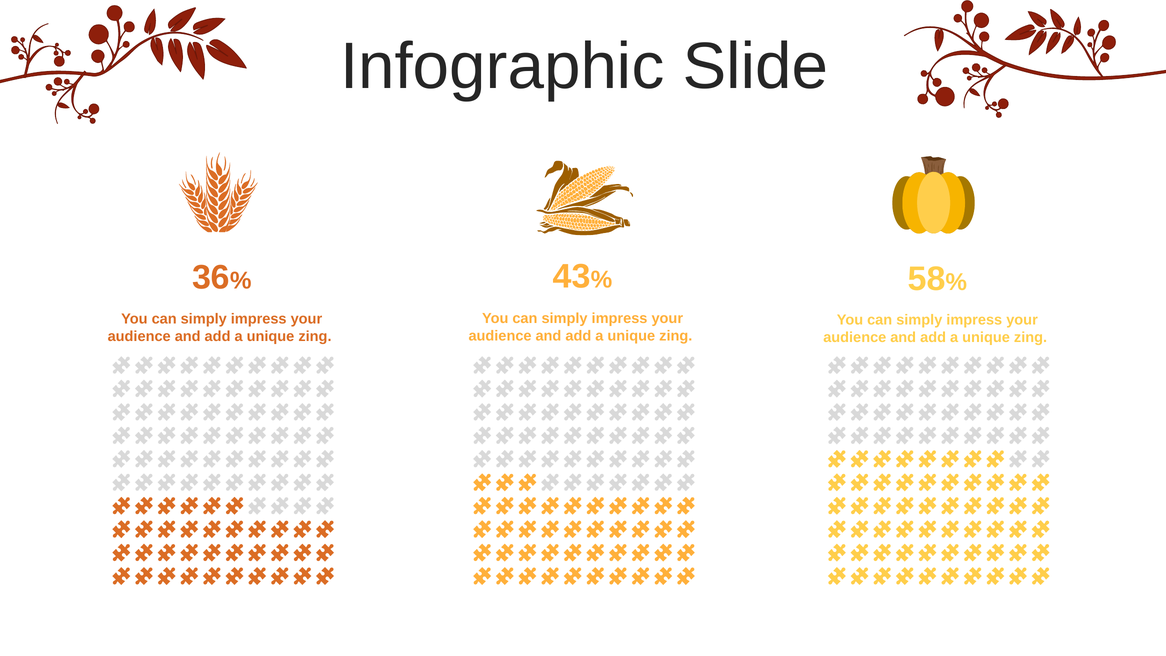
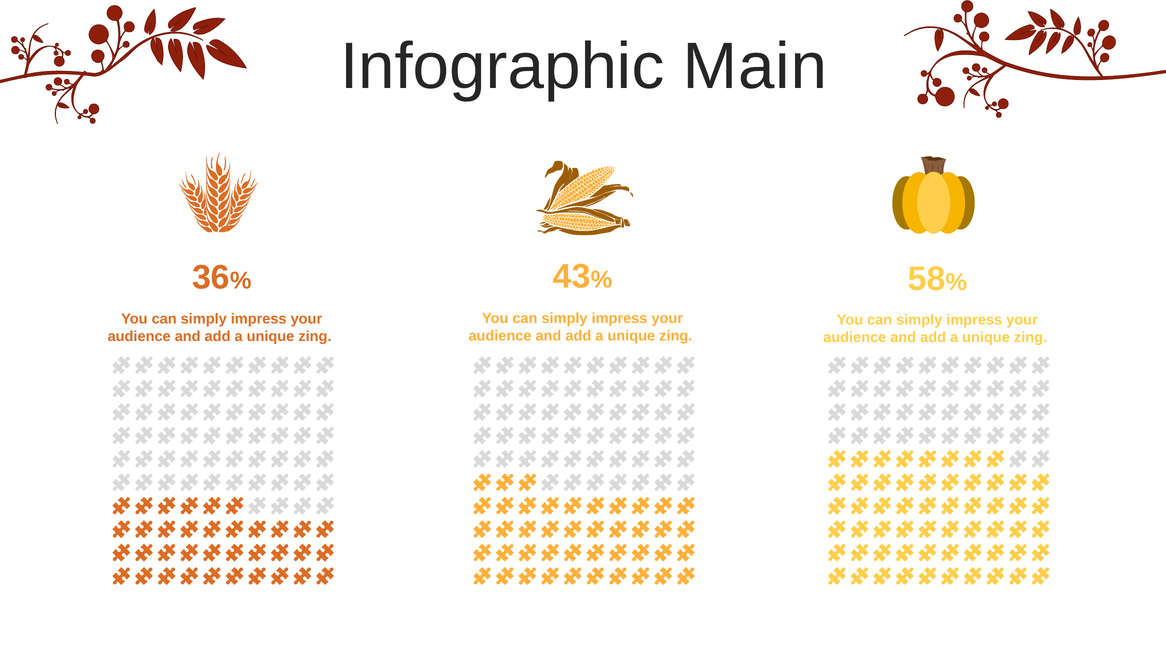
Slide: Slide -> Main
